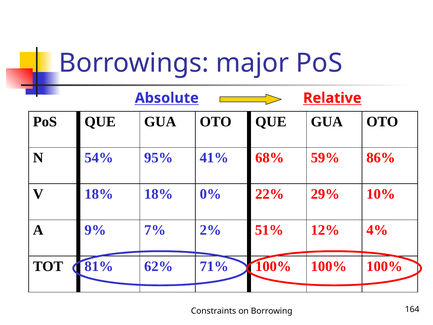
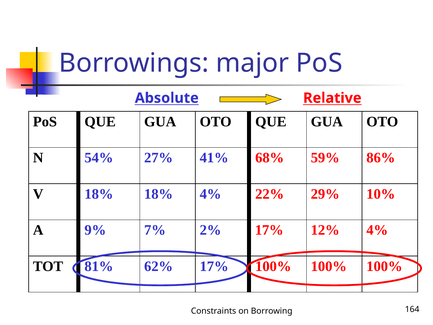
95%: 95% -> 27%
18% 0%: 0% -> 4%
2% 51%: 51% -> 17%
62% 71%: 71% -> 17%
